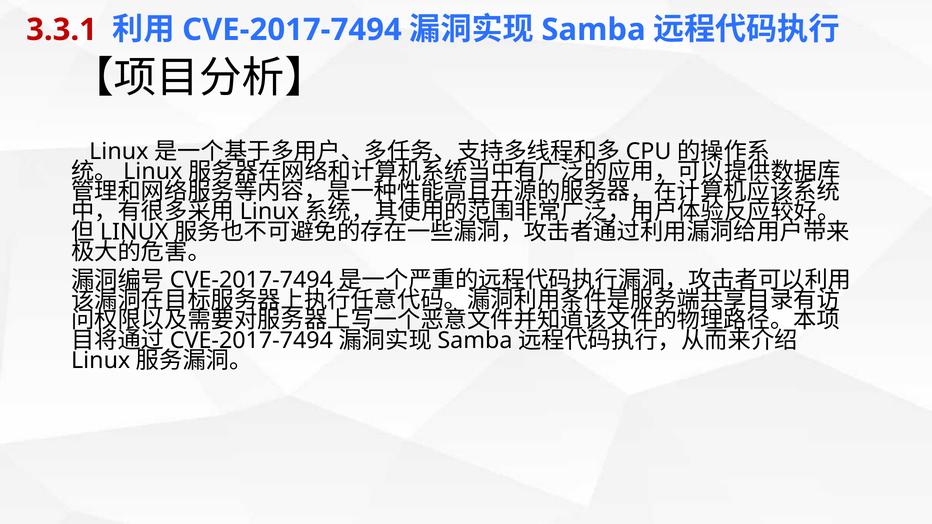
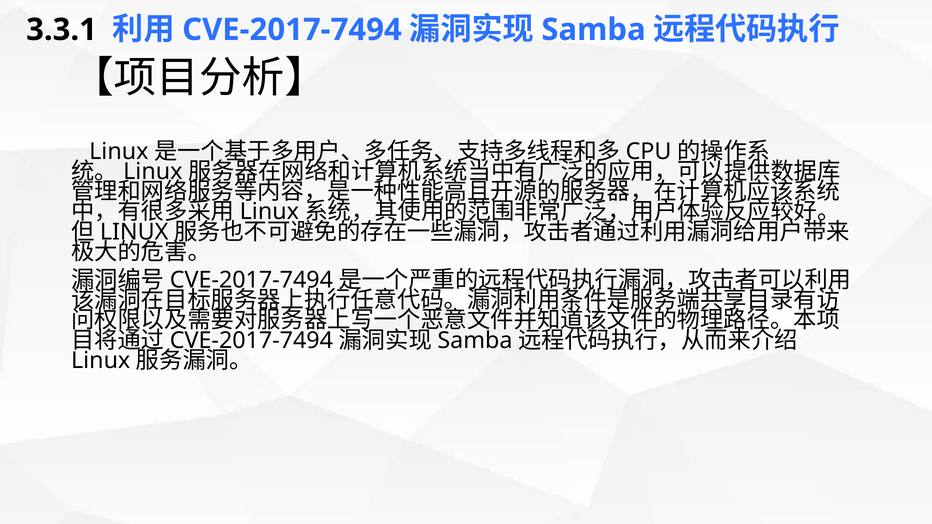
3.3.1 colour: red -> black
